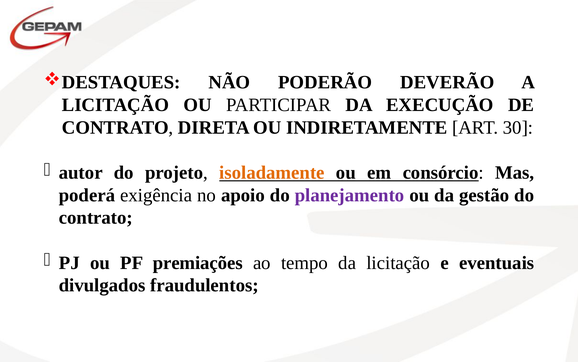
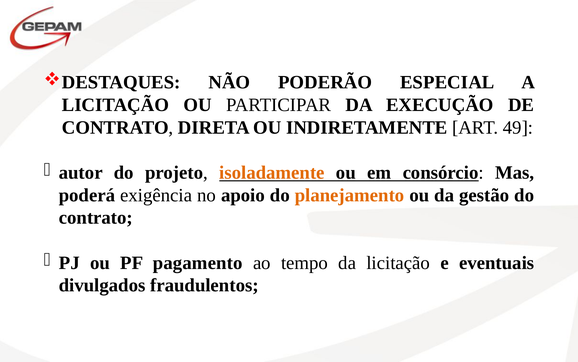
DEVERÃO: DEVERÃO -> ESPECIAL
30: 30 -> 49
planejamento colour: purple -> orange
premiações: premiações -> pagamento
